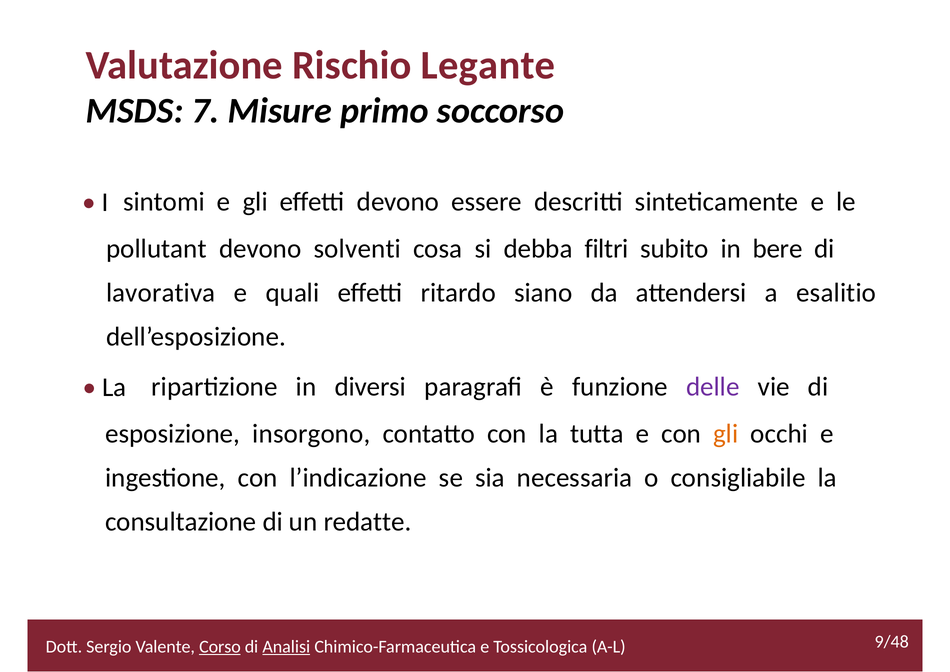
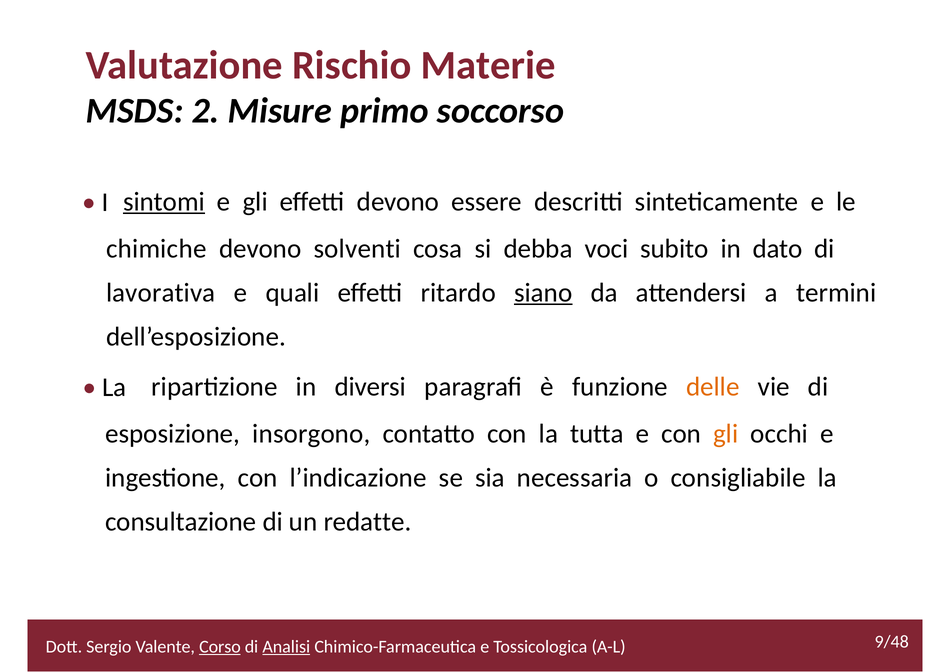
Legante: Legante -> Materie
7: 7 -> 2
sintomi underline: none -> present
pollutant: pollutant -> chimiche
filtri: filtri -> voci
bere: bere -> dato
siano underline: none -> present
esalitio: esalitio -> termini
delle colour: purple -> orange
